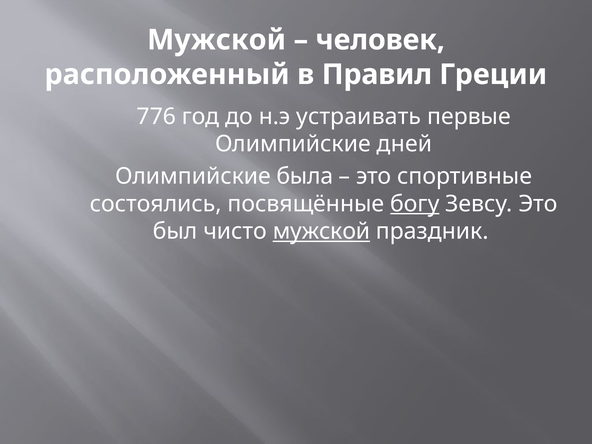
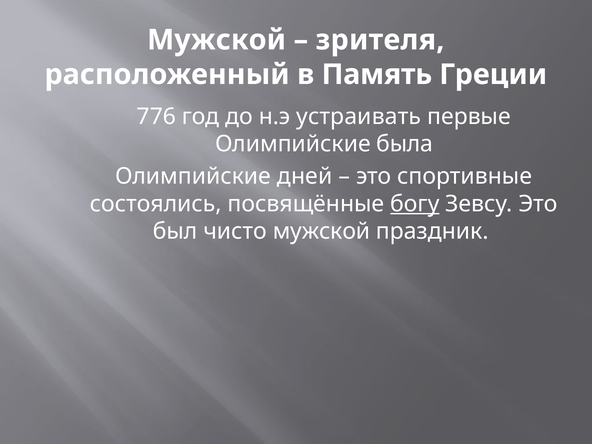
человек: человек -> зрителя
Правил: Правил -> Память
дней: дней -> была
была: была -> дней
мужской at (321, 231) underline: present -> none
